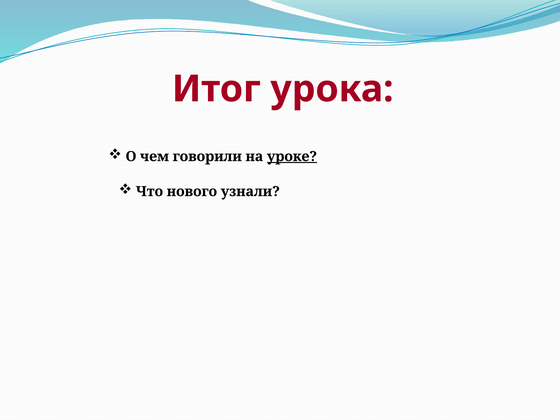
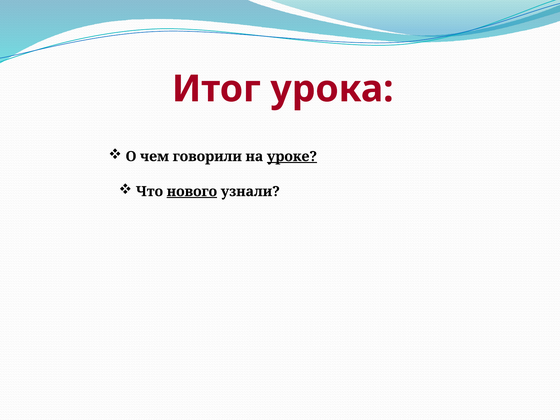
нового underline: none -> present
